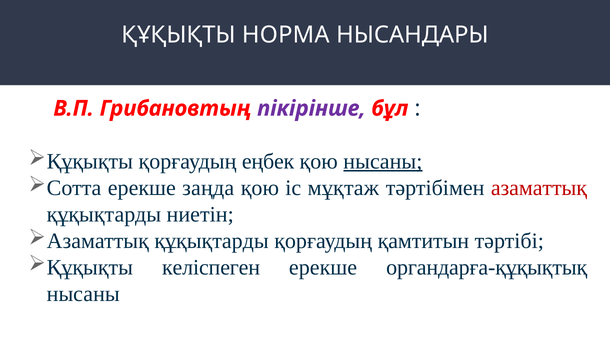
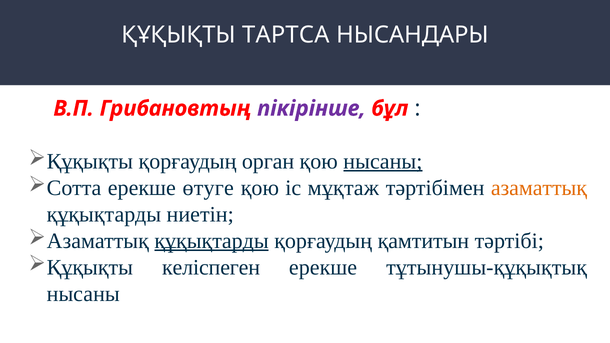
НОРМА: НОРМА -> ТАРТСА
еңбек: еңбек -> орган
заңда: заңда -> өтуге
азаматтық colour: red -> orange
құқықтарды at (212, 241) underline: none -> present
органдарға-құқықтық: органдарға-құқықтық -> тұтынушы-құқықтық
